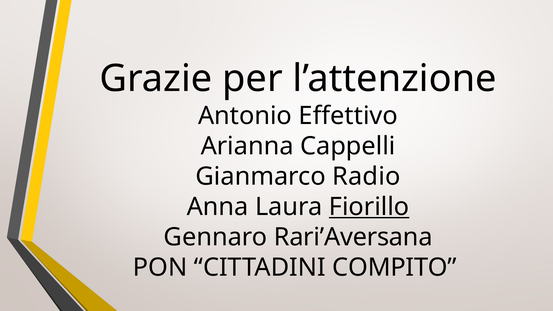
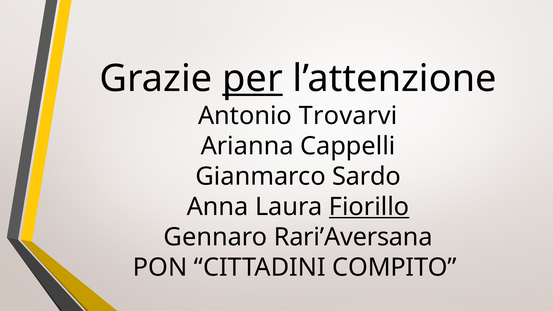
per underline: none -> present
Effettivo: Effettivo -> Trovarvi
Radio: Radio -> Sardo
